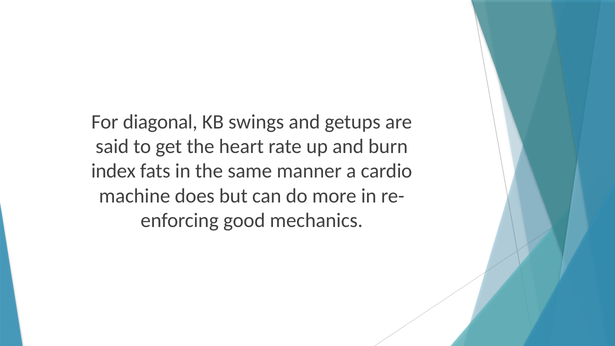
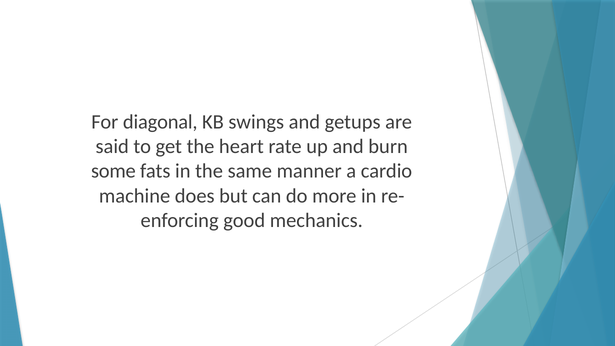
index: index -> some
